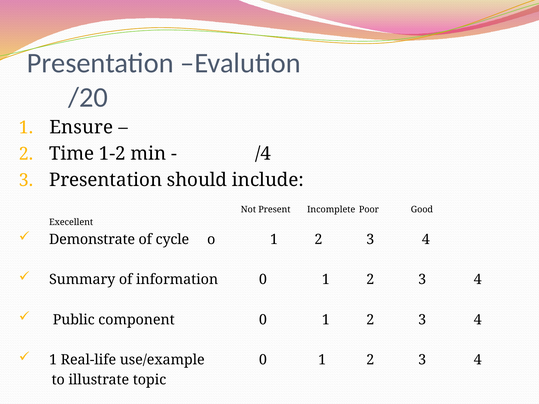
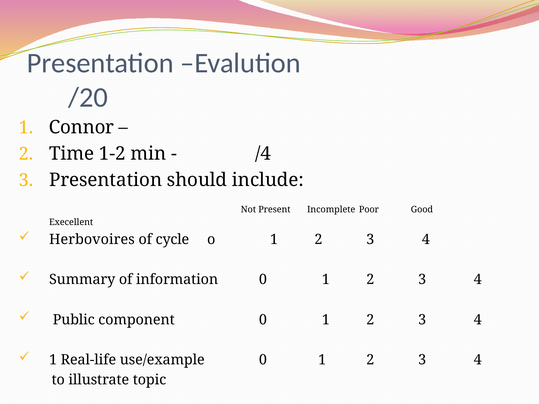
Ensure: Ensure -> Connor
Demonstrate: Demonstrate -> Herbovoires
